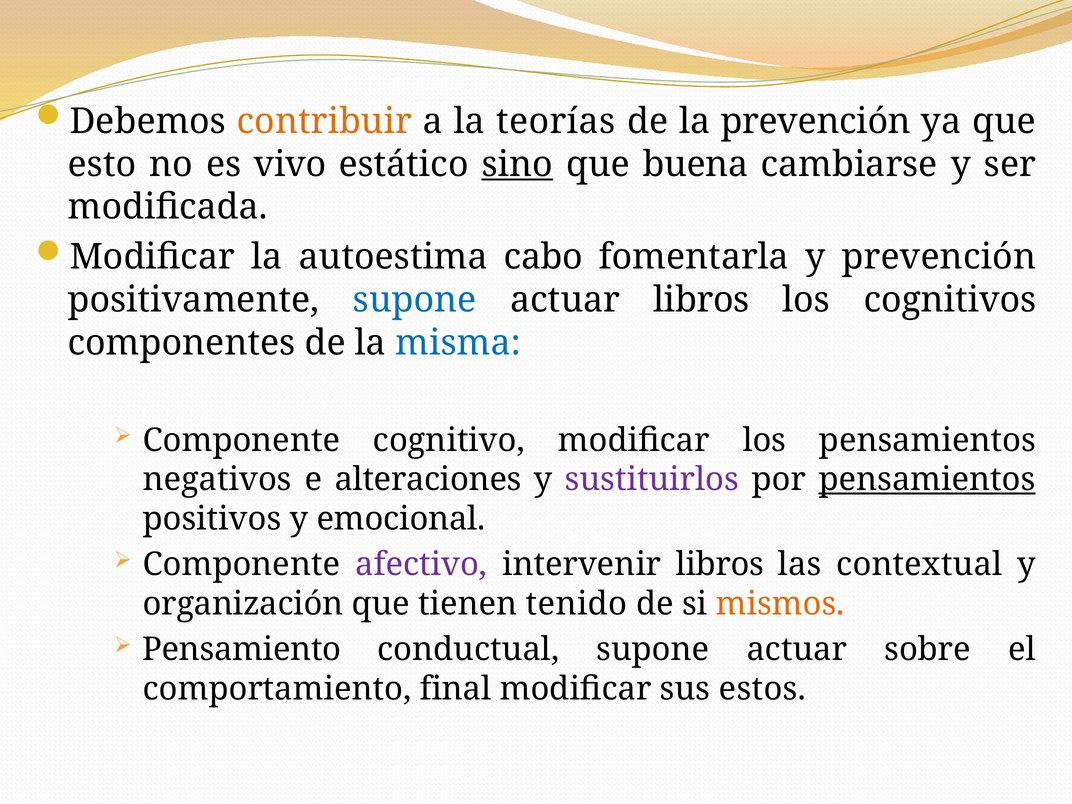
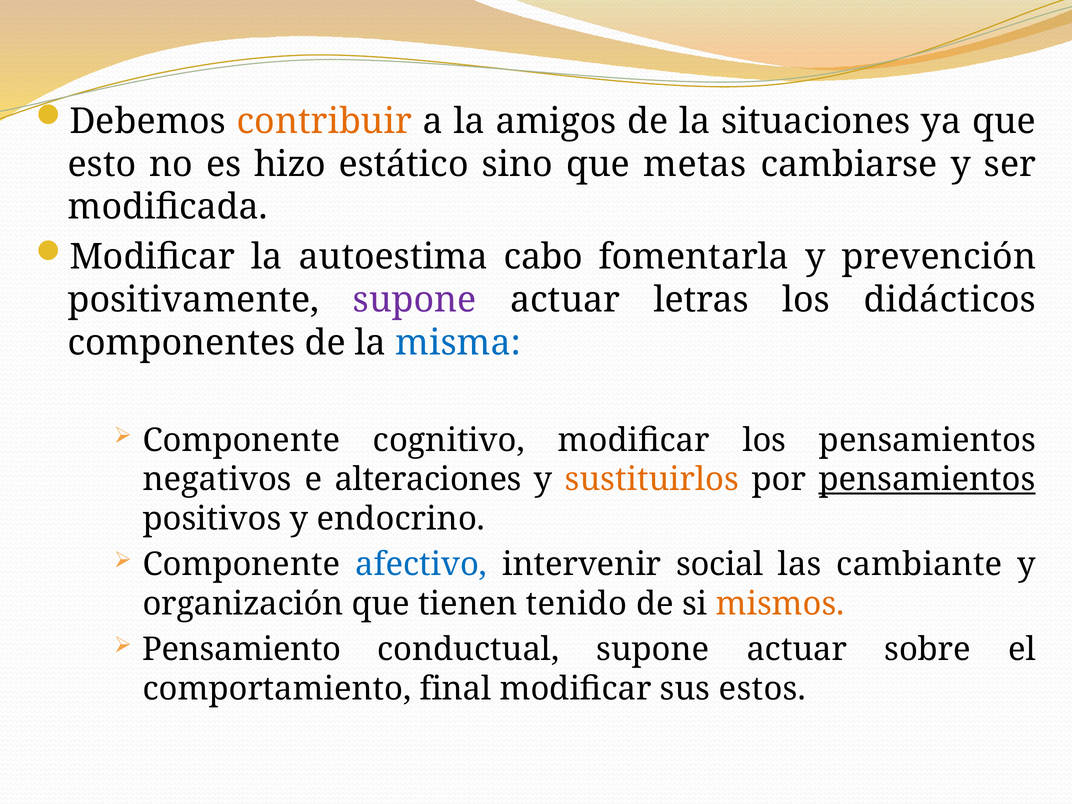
teorías: teorías -> amigos
la prevención: prevención -> situaciones
vivo: vivo -> hizo
sino underline: present -> none
buena: buena -> metas
supone at (415, 300) colour: blue -> purple
actuar libros: libros -> letras
cognitivos: cognitivos -> didácticos
sustituirlos colour: purple -> orange
emocional: emocional -> endocrino
afectivo colour: purple -> blue
intervenir libros: libros -> social
contextual: contextual -> cambiante
